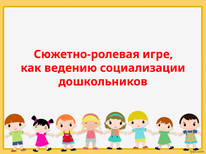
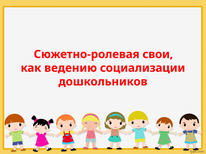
игре: игре -> свои
